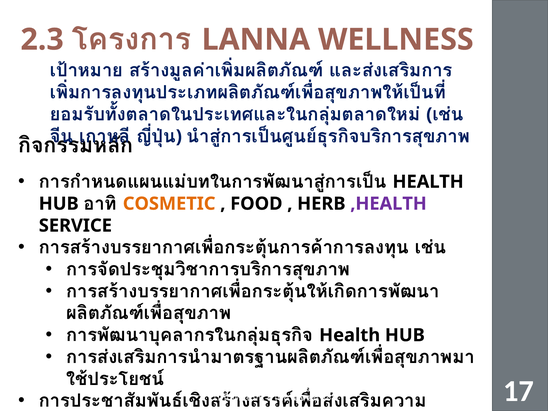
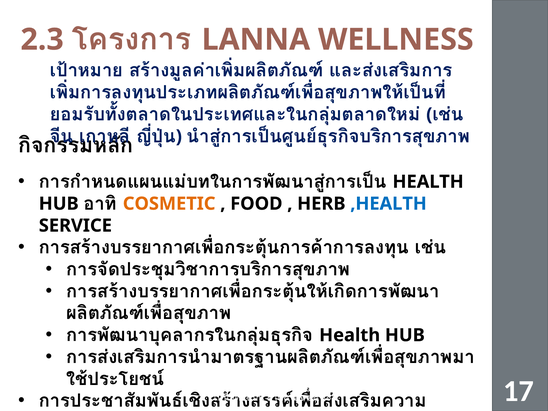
,HEALTH colour: purple -> blue
